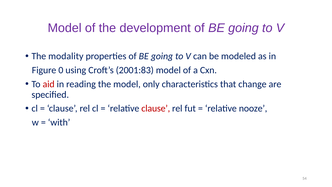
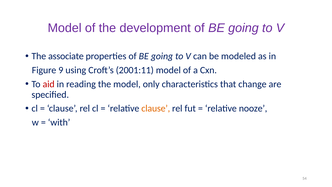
modality: modality -> associate
0: 0 -> 9
2001:83: 2001:83 -> 2001:11
clause at (156, 108) colour: red -> orange
